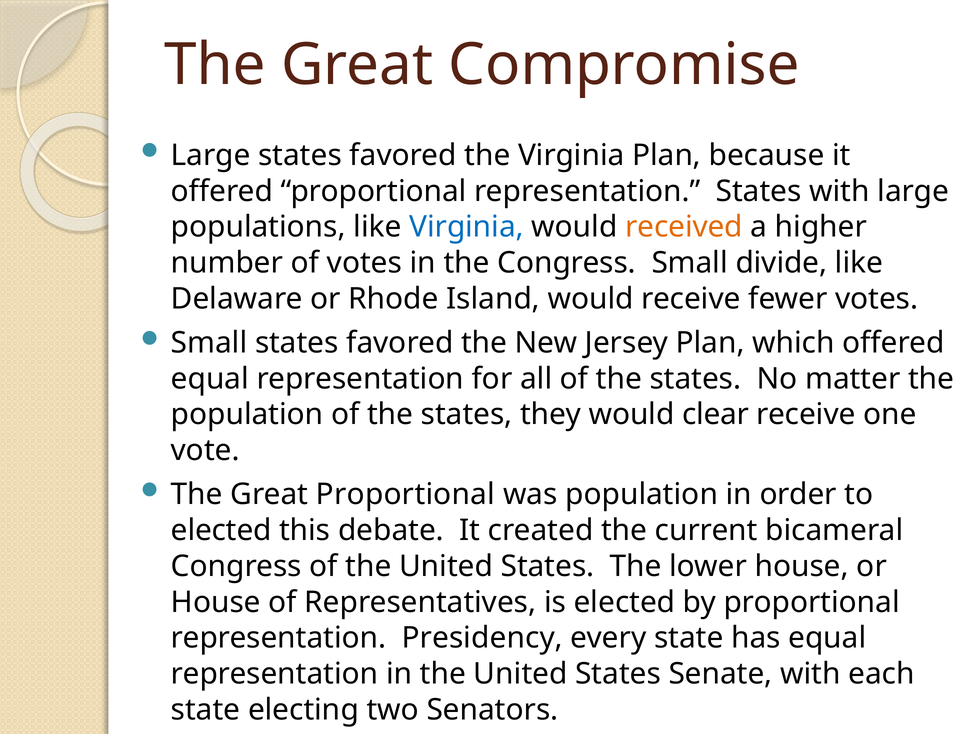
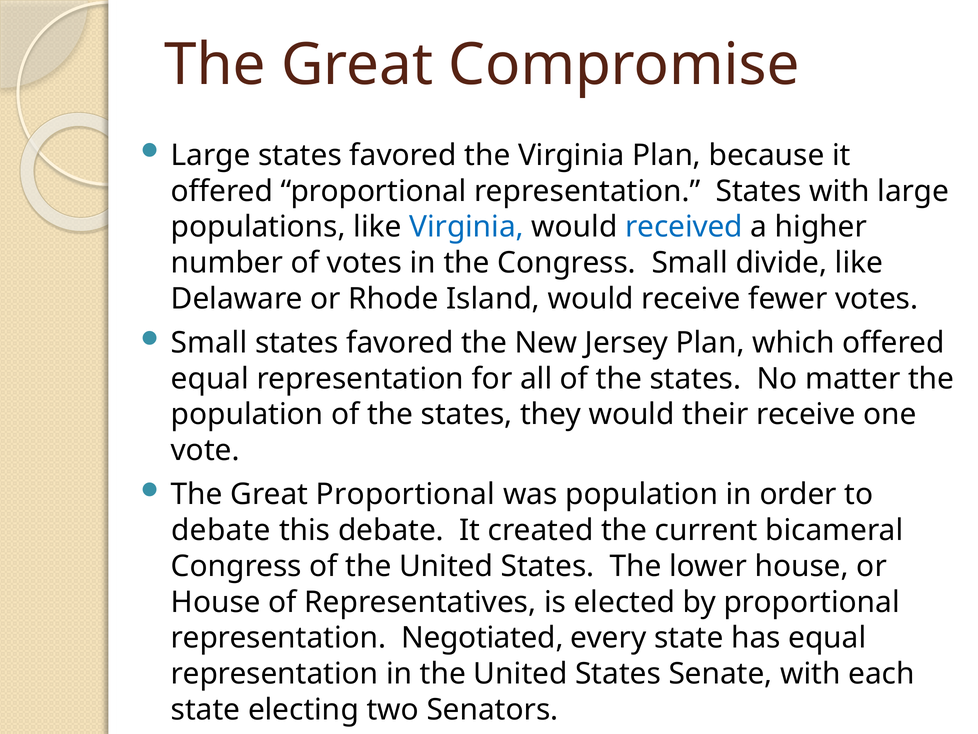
received colour: orange -> blue
clear: clear -> their
elected at (221, 530): elected -> debate
Presidency: Presidency -> Negotiated
